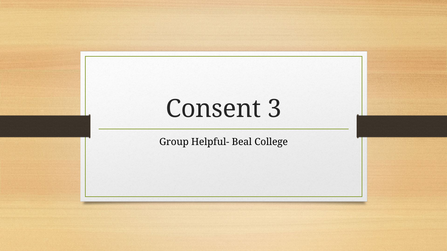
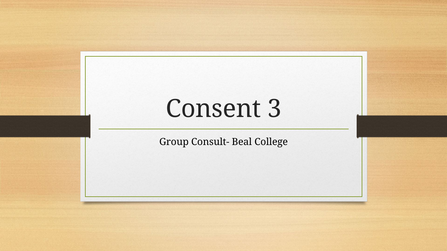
Helpful-: Helpful- -> Consult-
